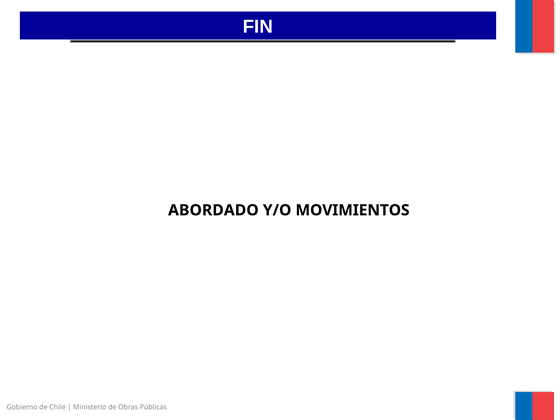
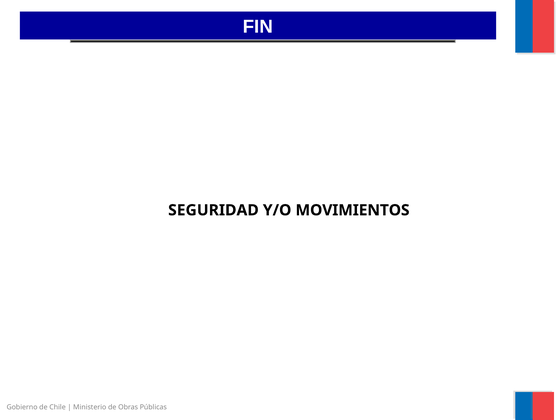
ABORDADO: ABORDADO -> SEGURIDAD
